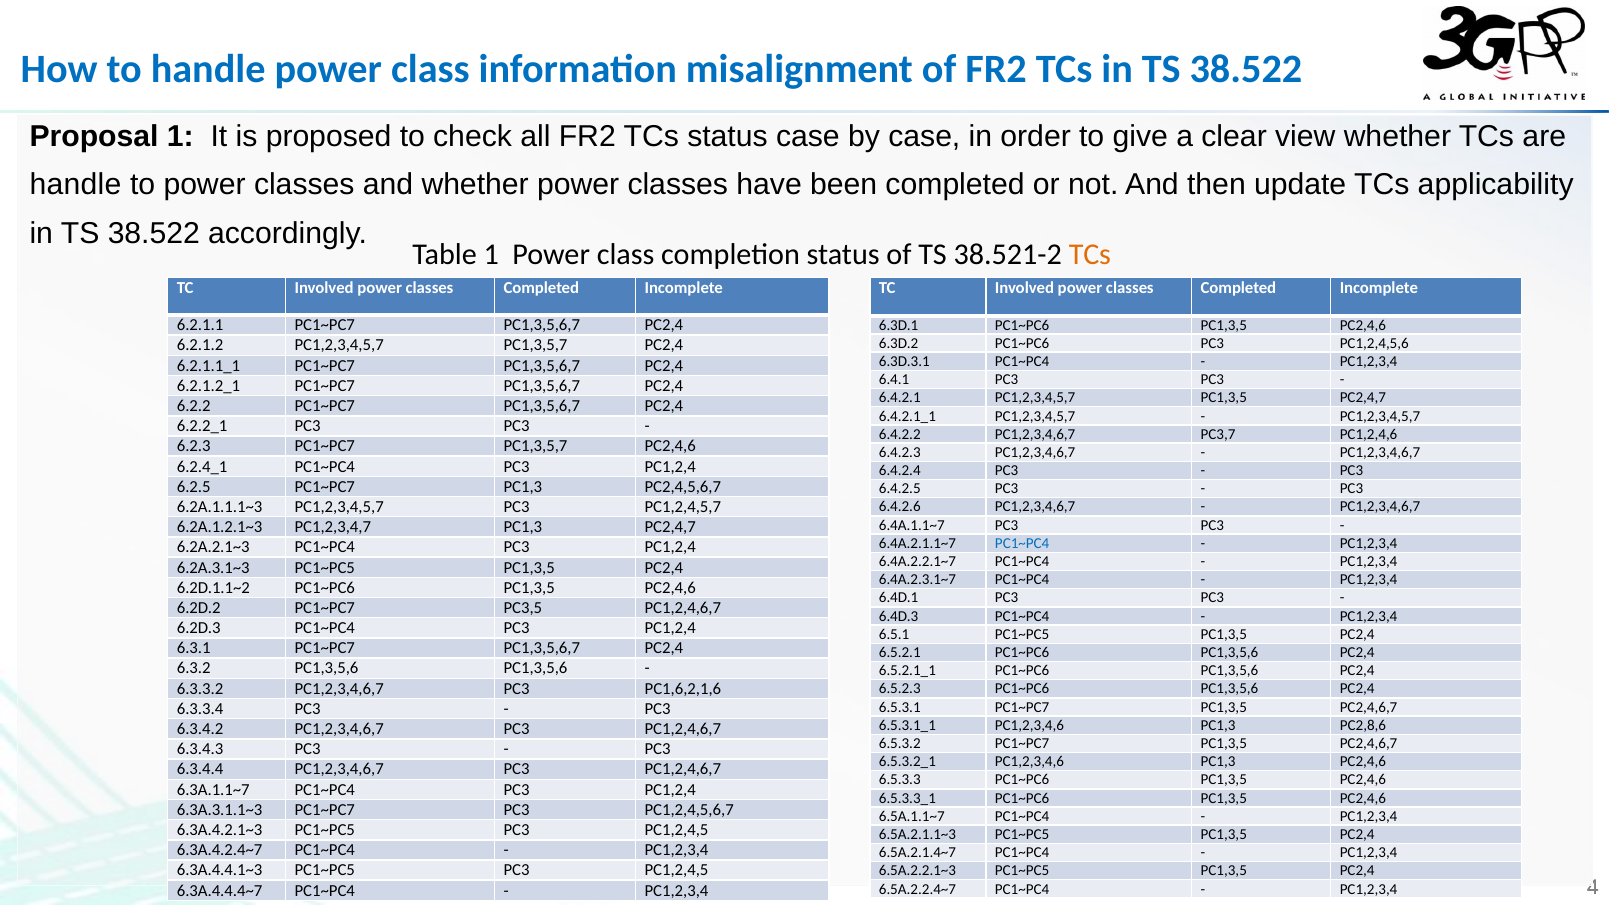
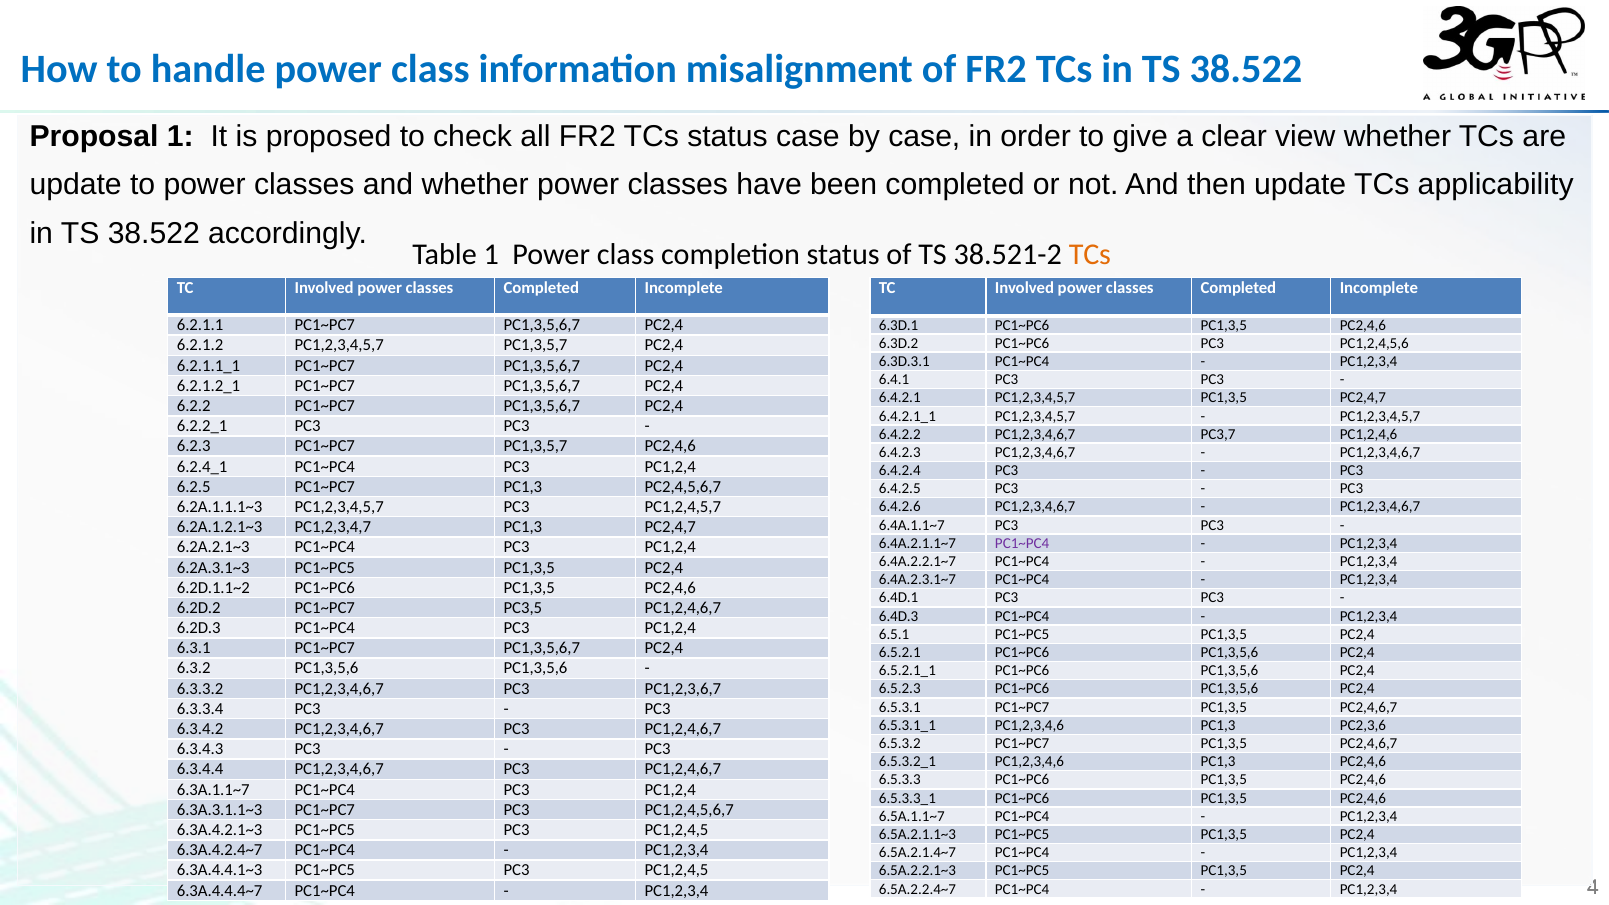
handle at (76, 185): handle -> update
PC1~PC4 at (1022, 543) colour: blue -> purple
PC1,6,2,1,6: PC1,6,2,1,6 -> PC1,2,3,6,7
PC2,8,6: PC2,8,6 -> PC2,3,6
